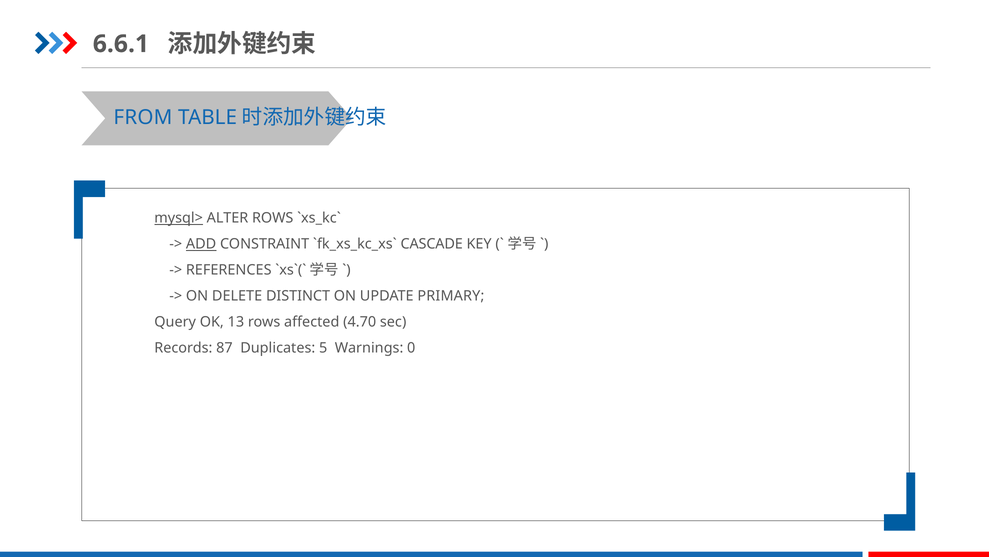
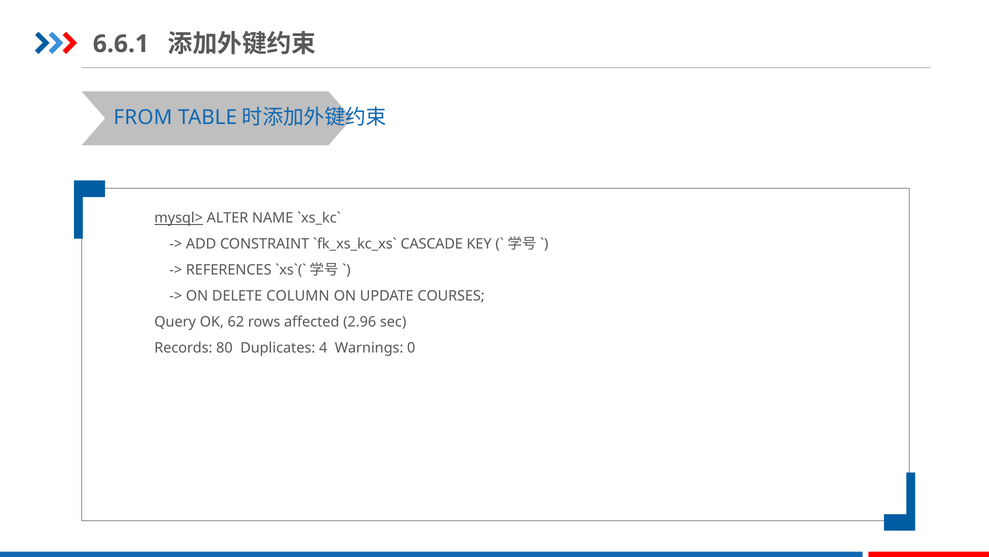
ALTER ROWS: ROWS -> NAME
ADD underline: present -> none
DISTINCT: DISTINCT -> COLUMN
PRIMARY: PRIMARY -> COURSES
13: 13 -> 62
4.70: 4.70 -> 2.96
87: 87 -> 80
5: 5 -> 4
